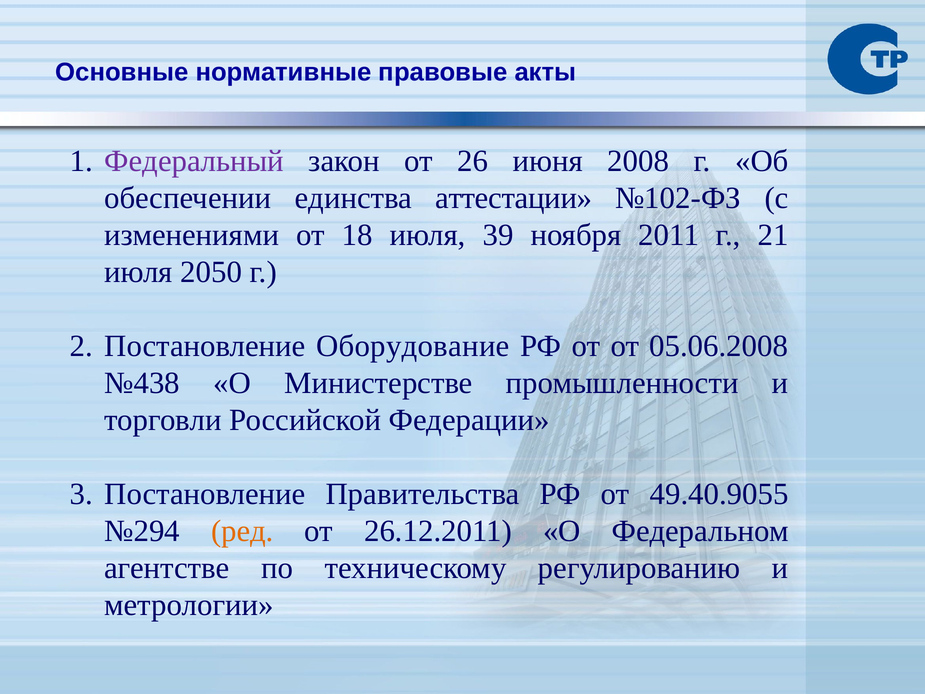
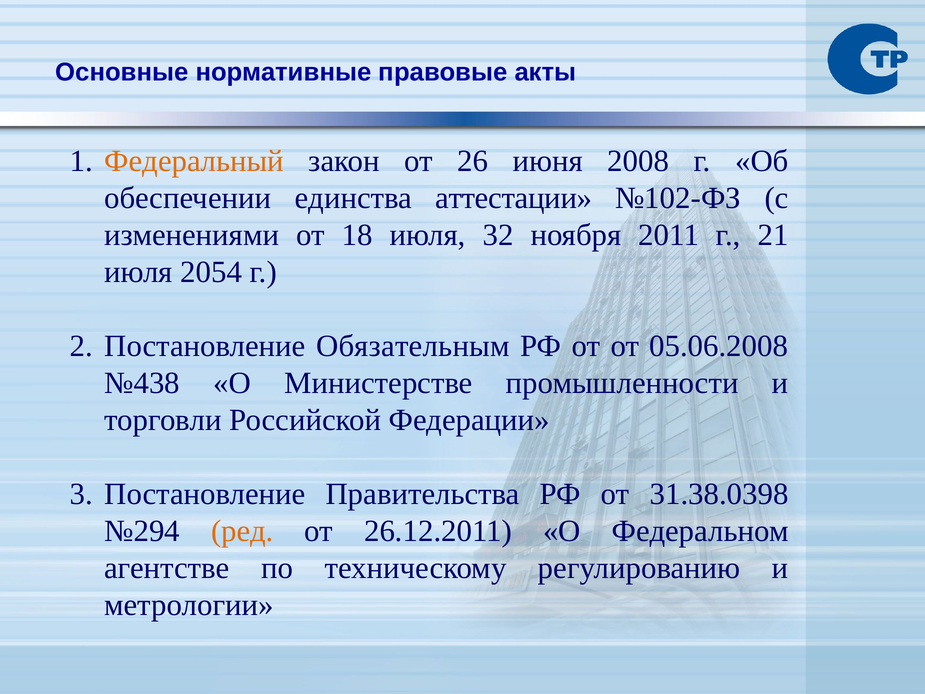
Федеральный colour: purple -> orange
39: 39 -> 32
2050: 2050 -> 2054
Оборудование: Оборудование -> Обязательным
49.40.9055: 49.40.9055 -> 31.38.0398
